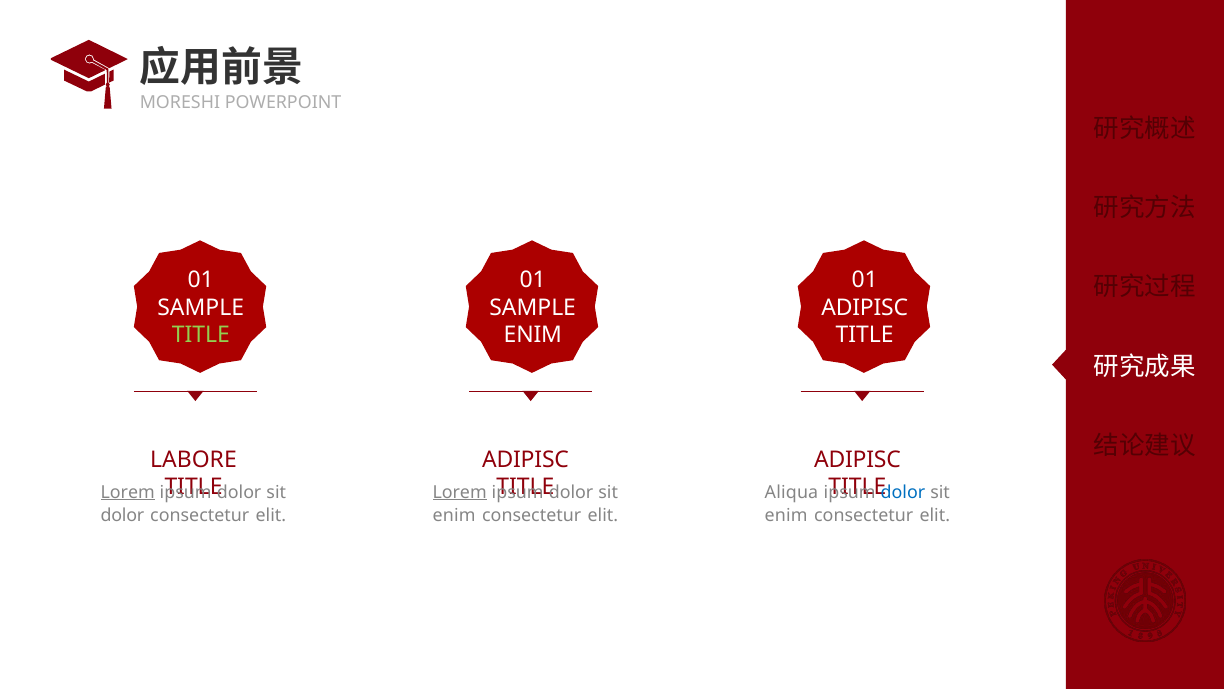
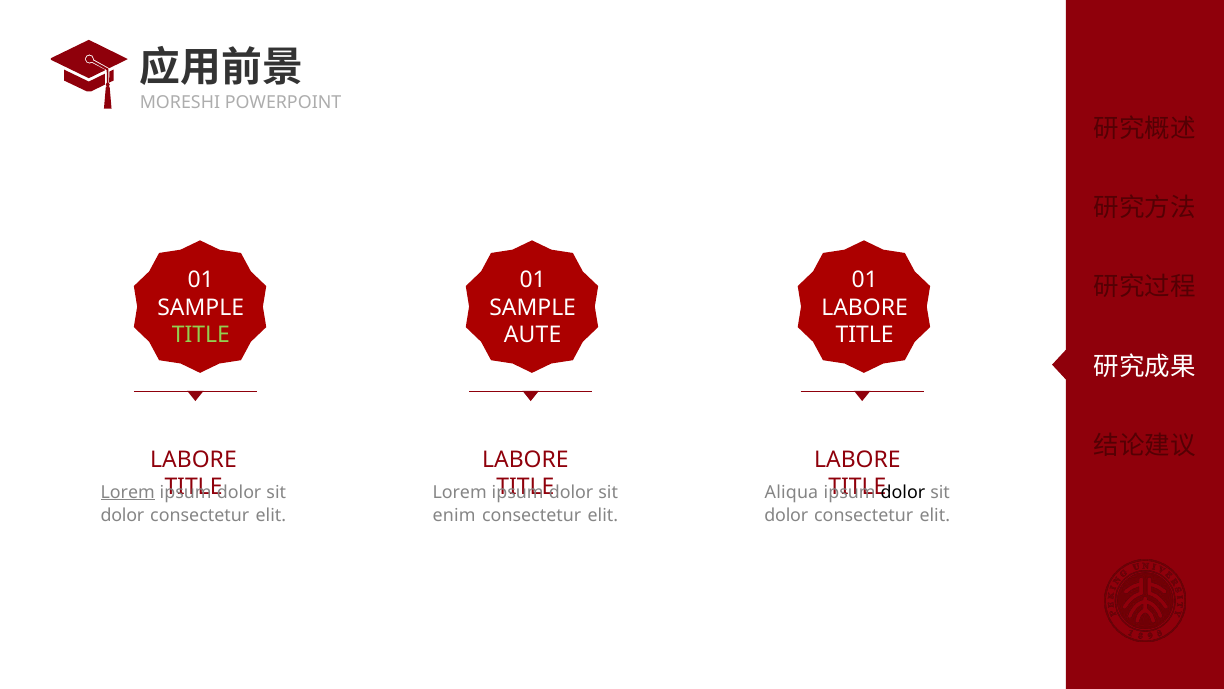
ADIPISC at (865, 307): ADIPISC -> LABORE
ENIM at (533, 335): ENIM -> AUTE
ADIPISC at (526, 459): ADIPISC -> LABORE
ADIPISC at (857, 459): ADIPISC -> LABORE
Lorem at (460, 492) underline: present -> none
dolor at (903, 492) colour: blue -> black
enim at (786, 515): enim -> dolor
